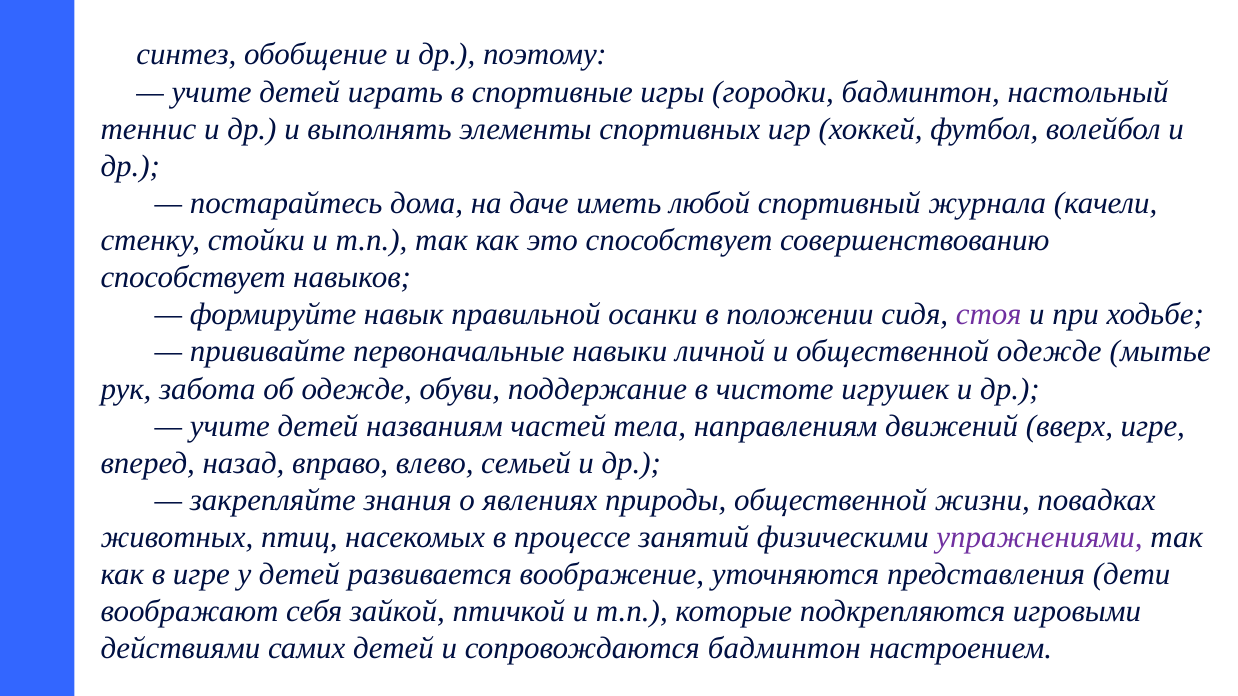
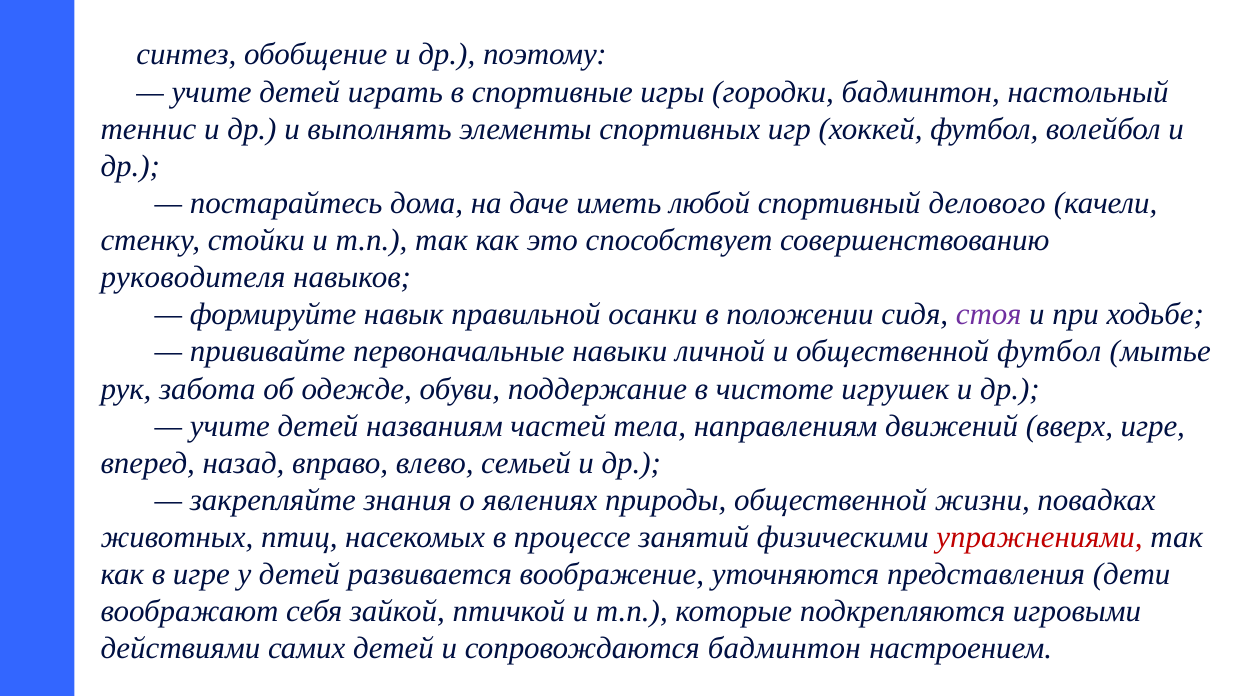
журнала: журнала -> делового
способствует at (193, 278): способствует -> руководителя
общественной одежде: одежде -> футбол
упражнениями colour: purple -> red
